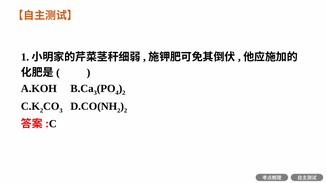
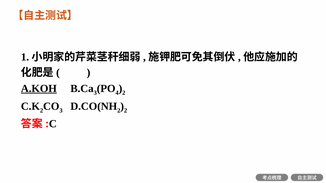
A.KOH underline: none -> present
